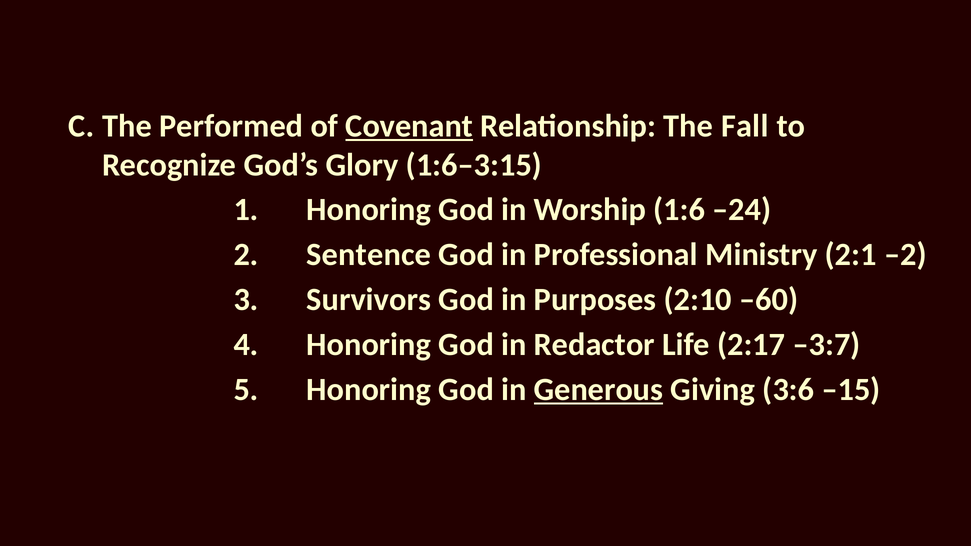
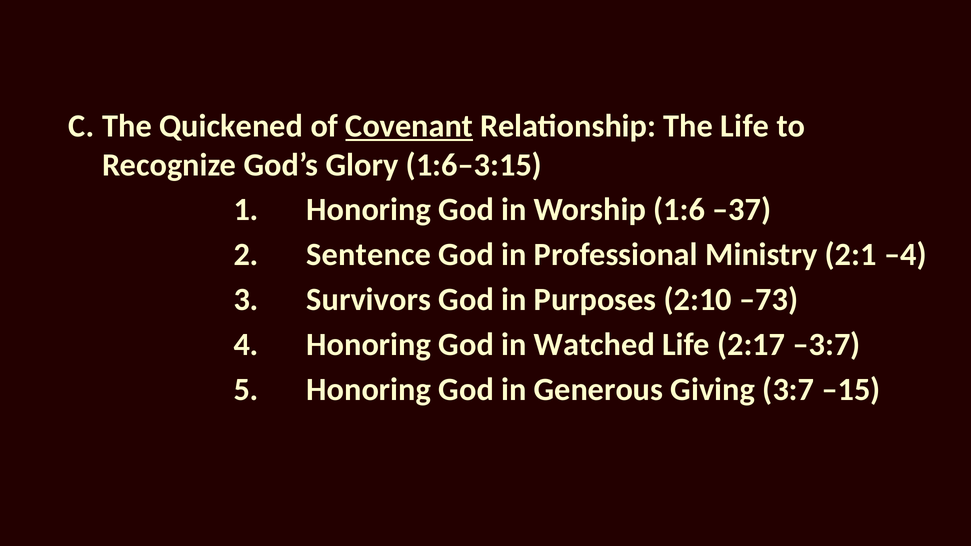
Performed: Performed -> Quickened
The Fall: Fall -> Life
–24: –24 -> –37
–2: –2 -> –4
–60: –60 -> –73
Redactor: Redactor -> Watched
Generous underline: present -> none
3:6: 3:6 -> 3:7
